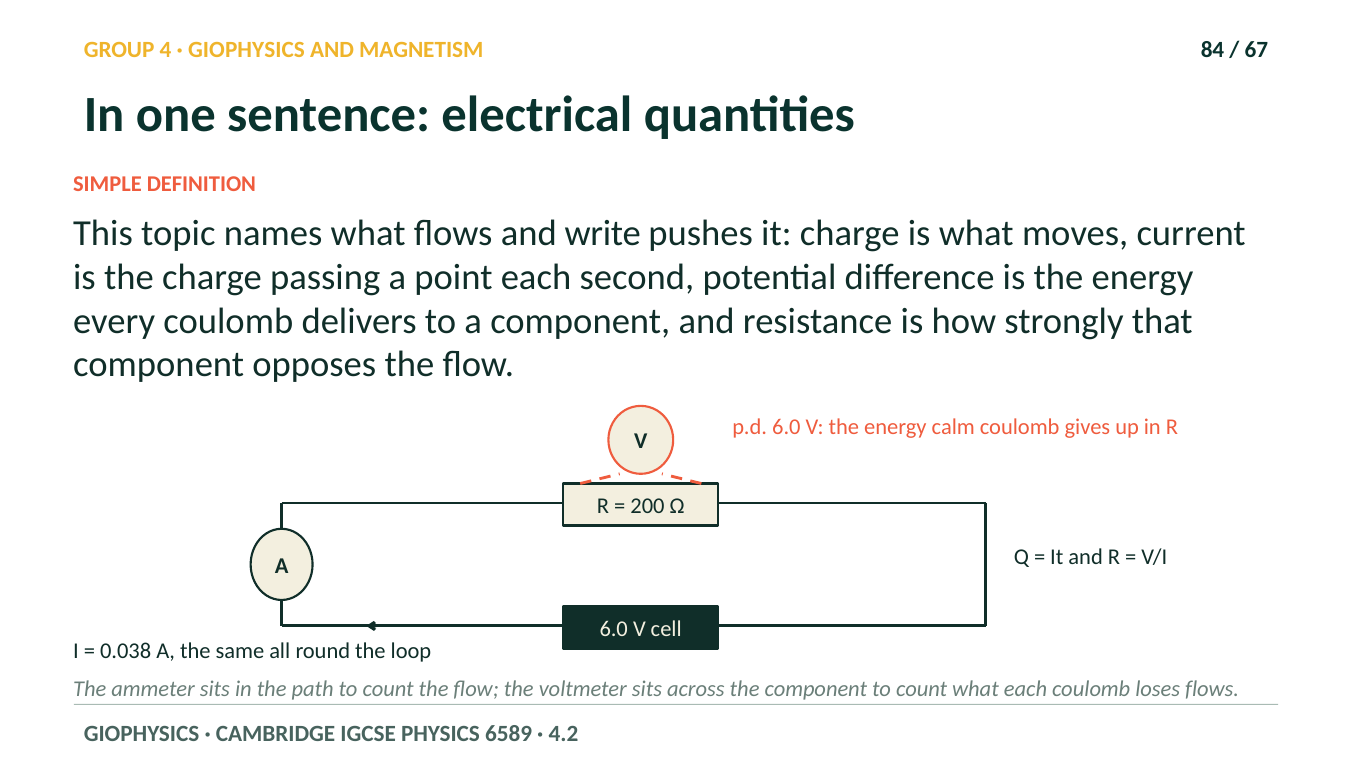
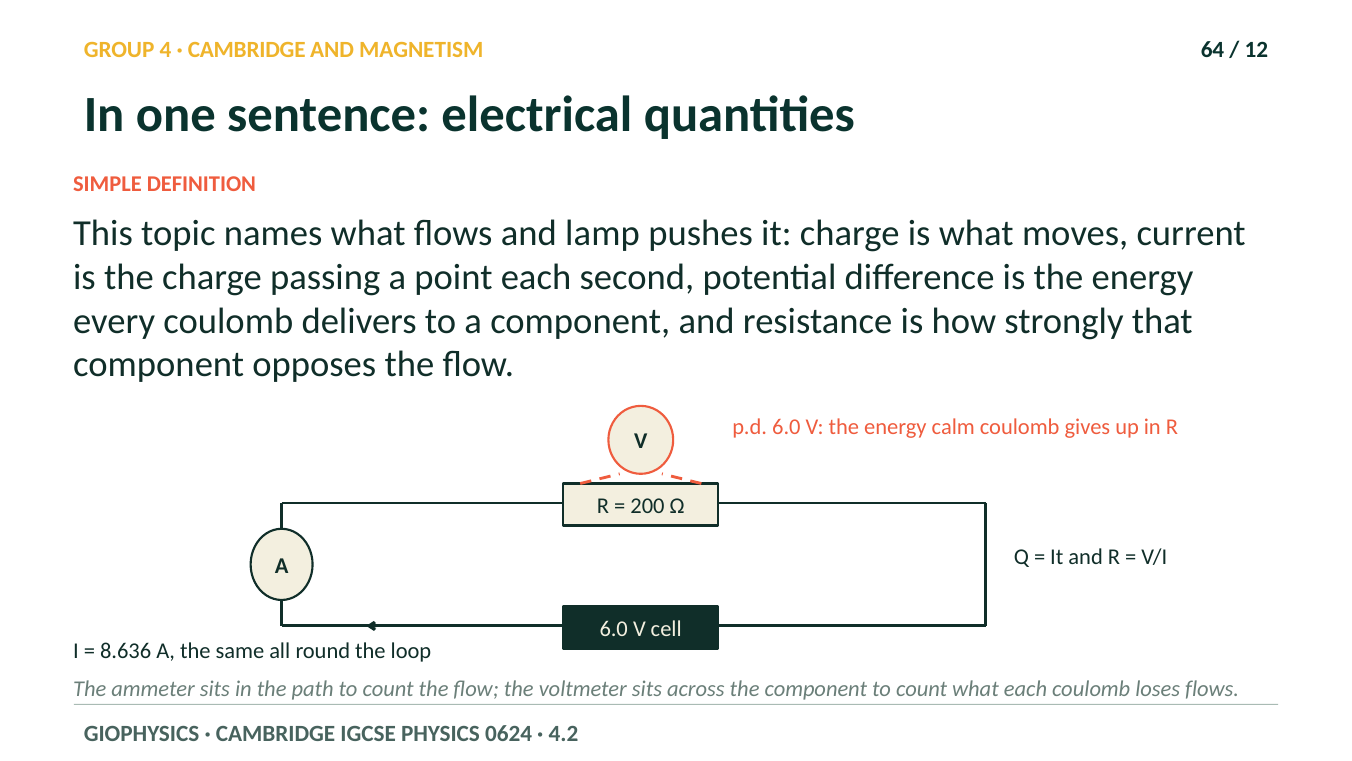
GIOPHYSICS at (247, 50): GIOPHYSICS -> CAMBRIDGE
84: 84 -> 64
67: 67 -> 12
write: write -> lamp
0.038: 0.038 -> 8.636
6589: 6589 -> 0624
